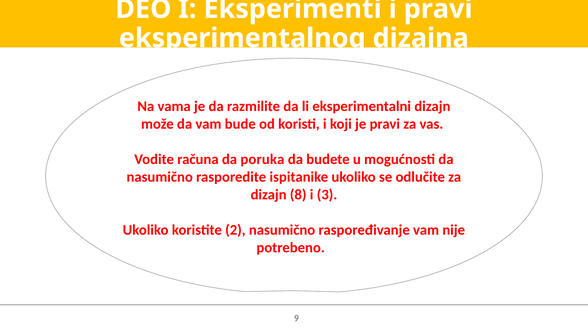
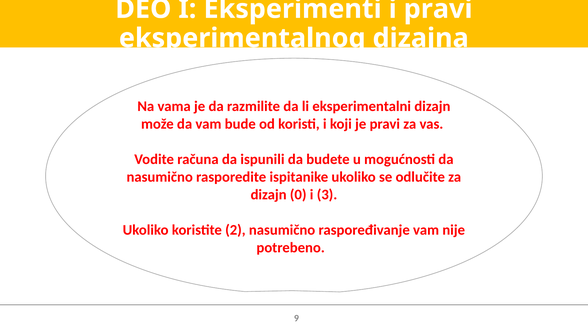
poruka: poruka -> ispunili
8: 8 -> 0
